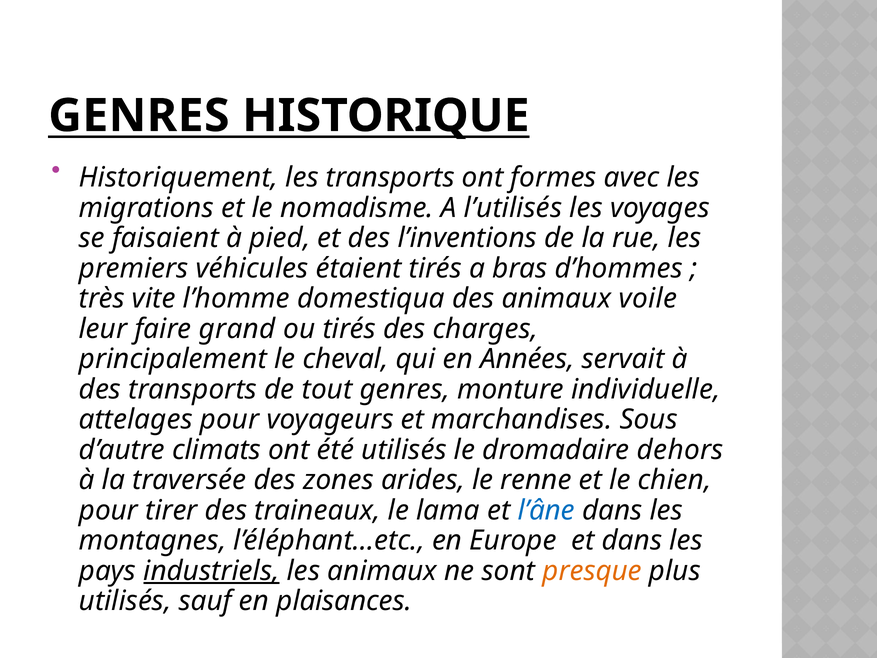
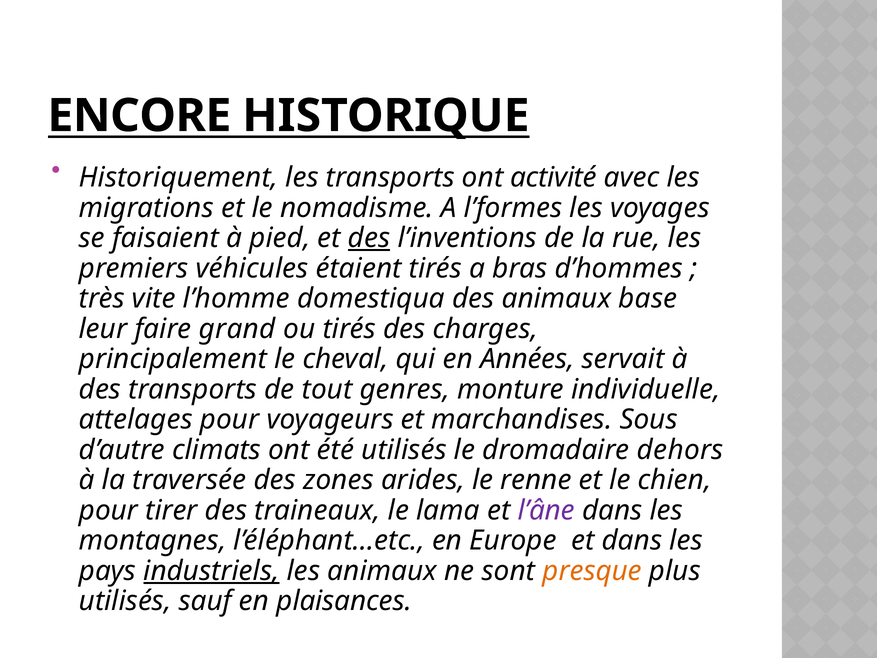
GENRES at (139, 116): GENRES -> ENCORE
formes: formes -> activité
l’utilisés: l’utilisés -> l’formes
des at (369, 238) underline: none -> present
voile: voile -> base
l’âne colour: blue -> purple
